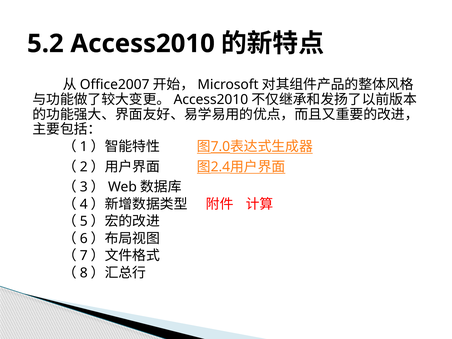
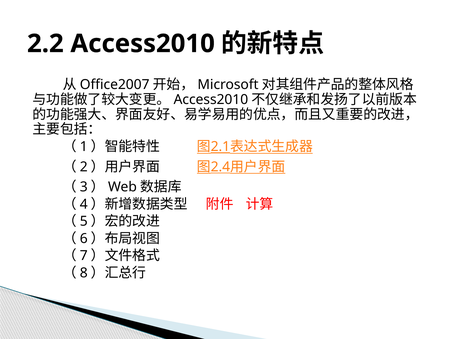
5.2: 5.2 -> 2.2
7.0: 7.0 -> 2.1
